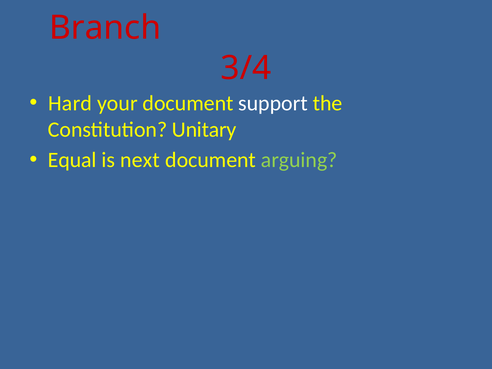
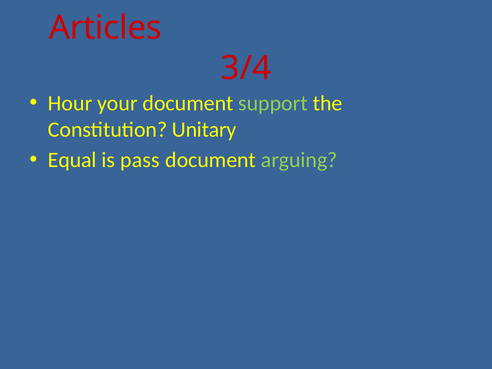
Branch: Branch -> Articles
Hard: Hard -> Hour
support colour: white -> light green
next: next -> pass
